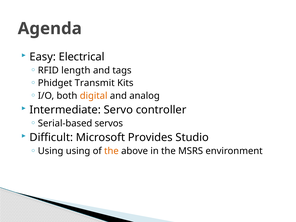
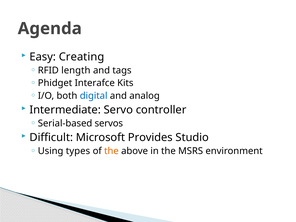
Electrical: Electrical -> Creating
Transmit: Transmit -> Interafce
digital colour: orange -> blue
Using using: using -> types
